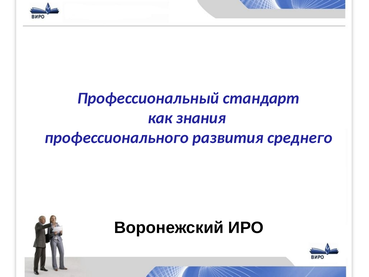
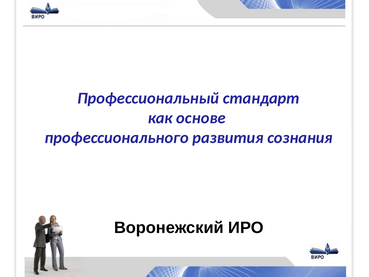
знания: знания -> основе
среднего: среднего -> сознания
